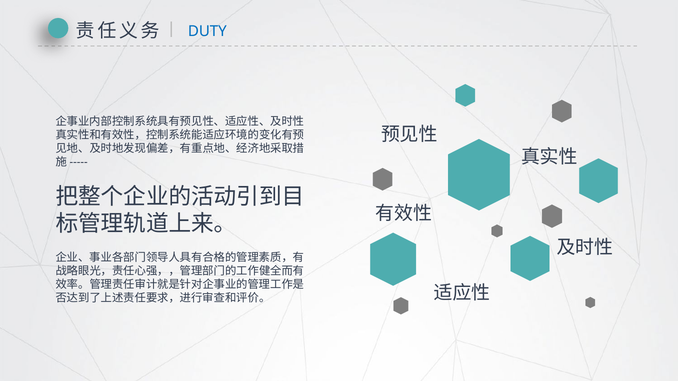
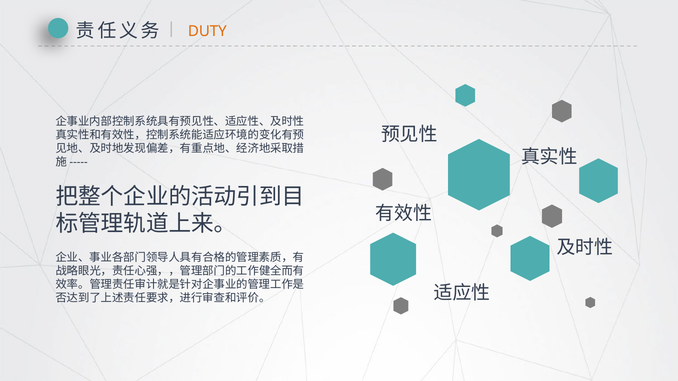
DUTY colour: blue -> orange
